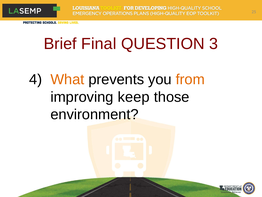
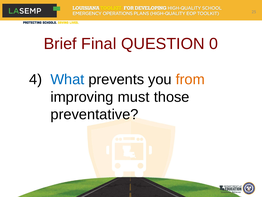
3: 3 -> 0
What colour: orange -> blue
keep: keep -> must
environment: environment -> preventative
